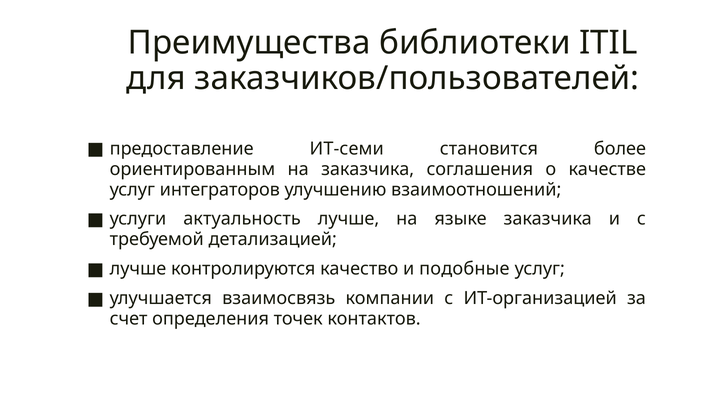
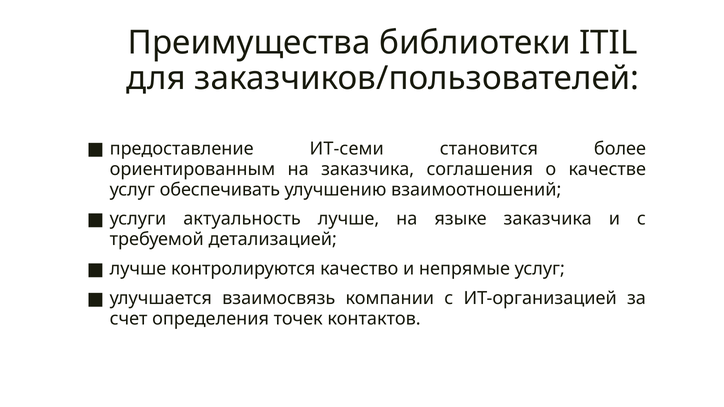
интеграторов: интеграторов -> обеспечивать
подобные: подобные -> непрямые
